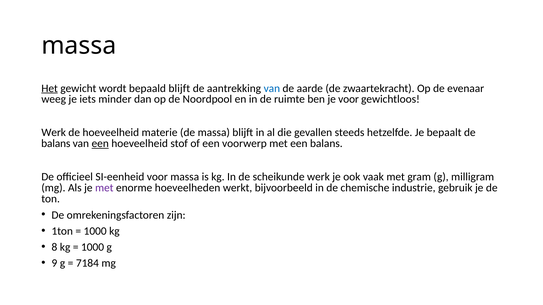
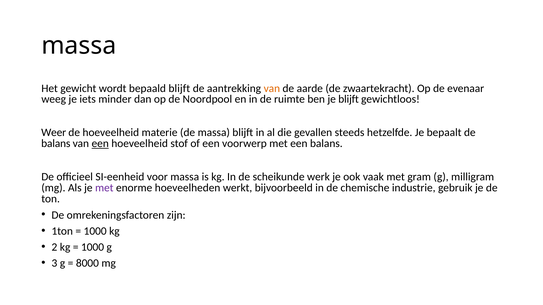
Het underline: present -> none
van at (272, 88) colour: blue -> orange
je voor: voor -> blijft
Werk at (54, 133): Werk -> Weer
8: 8 -> 2
9: 9 -> 3
7184: 7184 -> 8000
